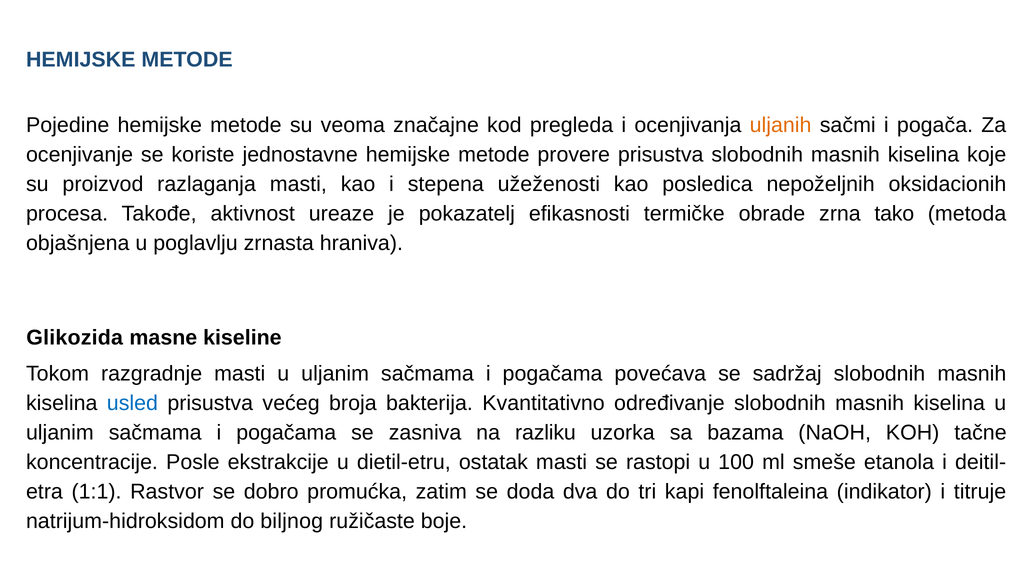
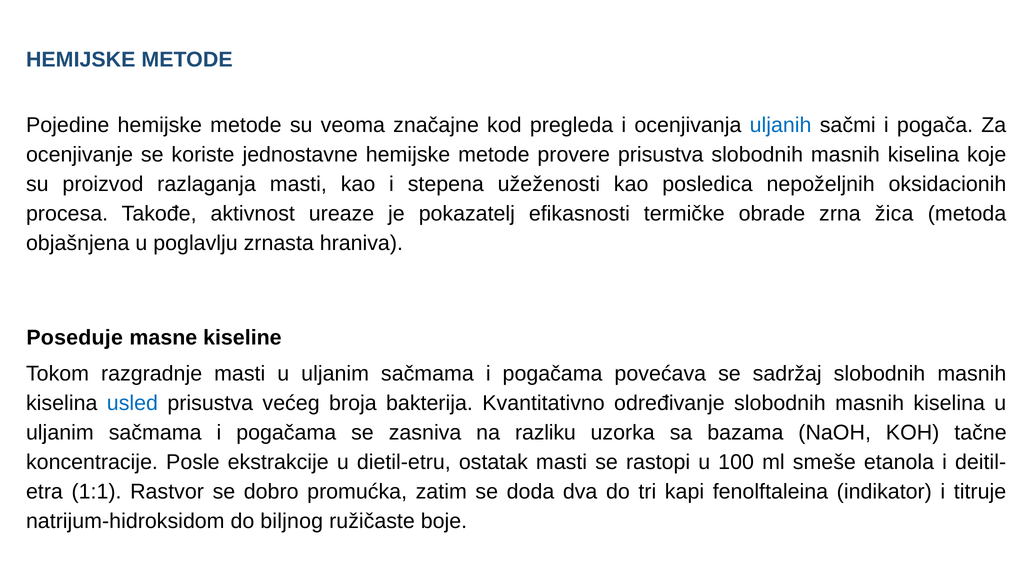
uljanih colour: orange -> blue
tako: tako -> žica
Glikozida: Glikozida -> Poseduje
